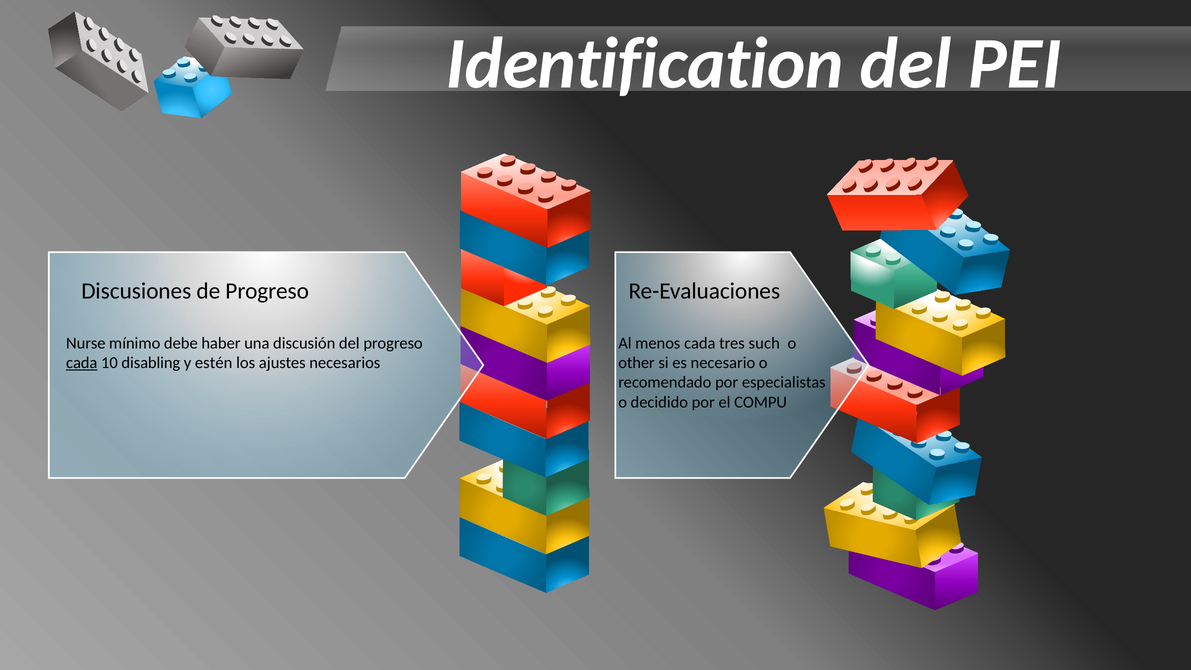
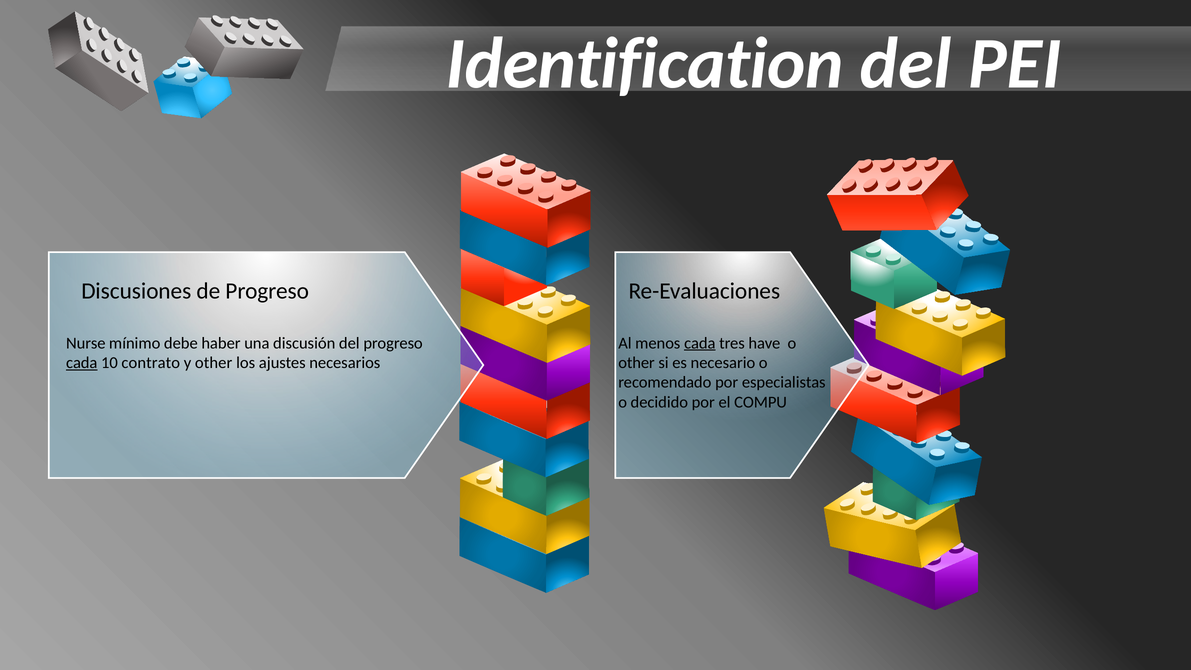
cada at (700, 343) underline: none -> present
such: such -> have
disabling: disabling -> contrato
y estén: estén -> other
